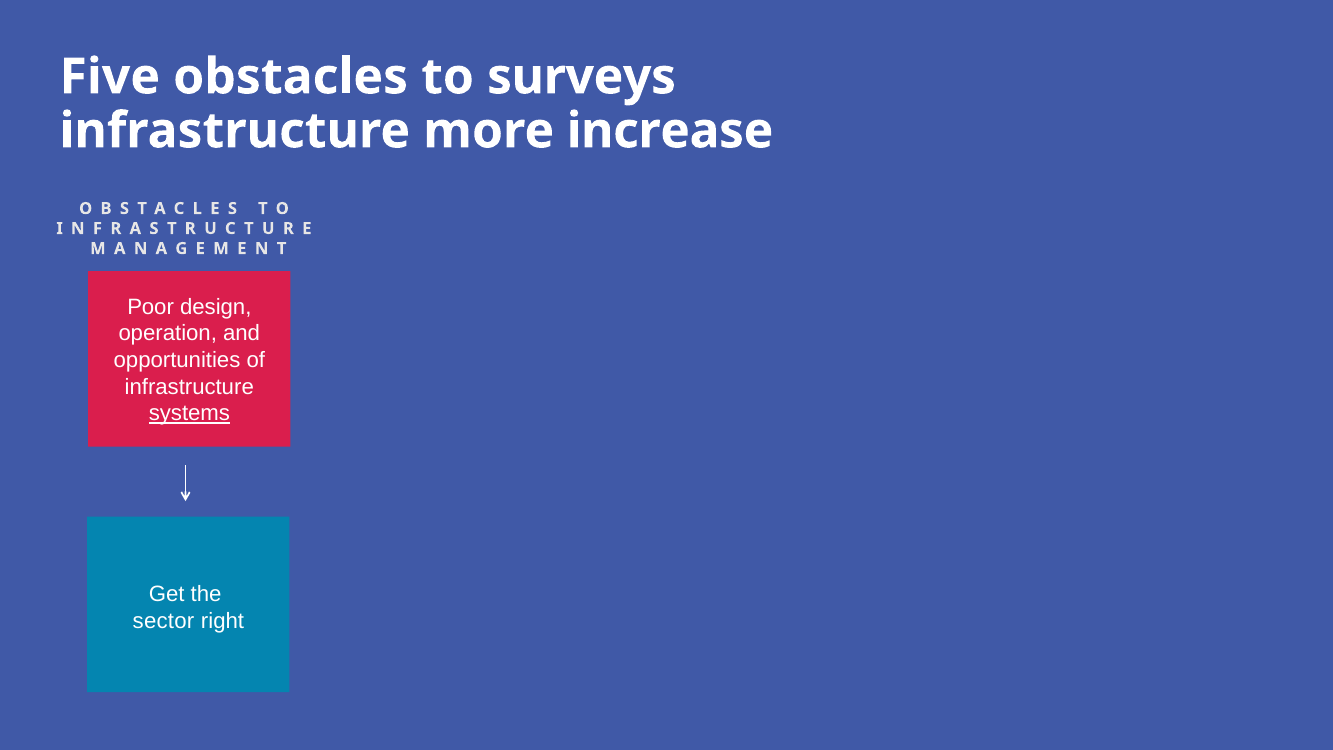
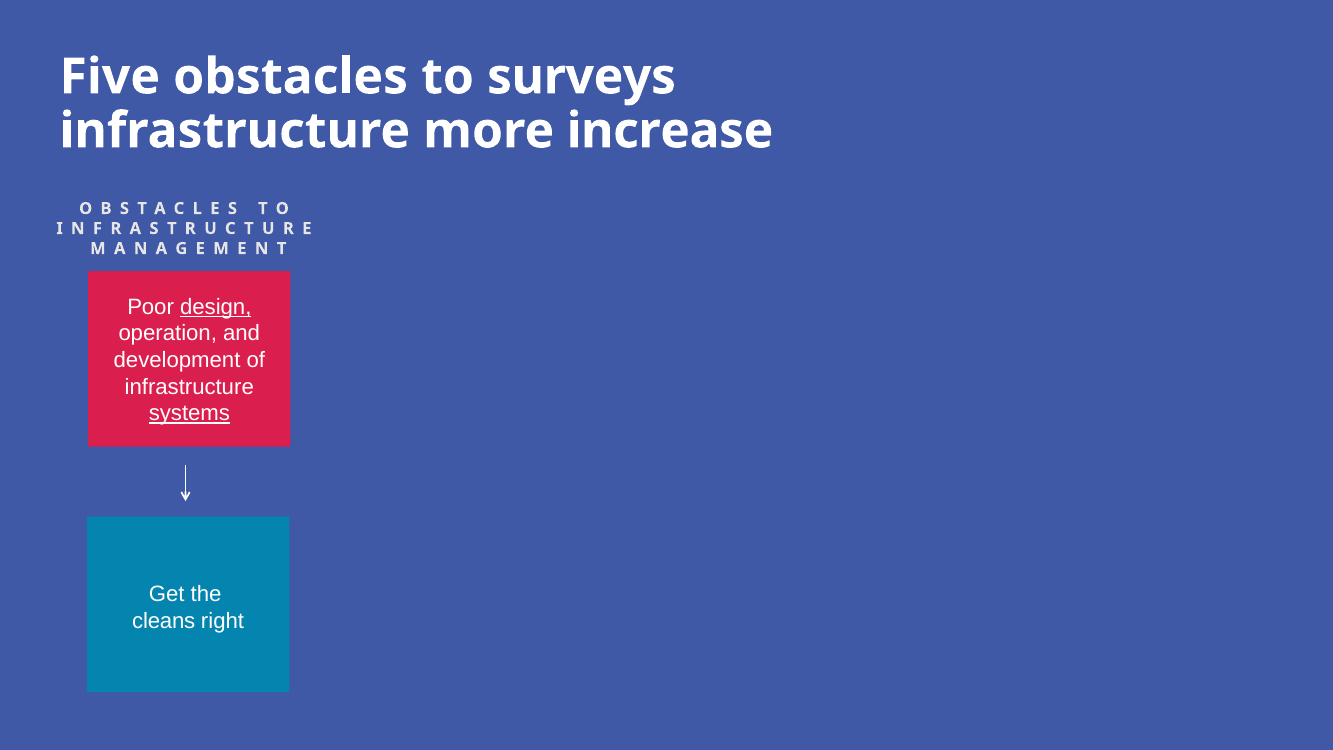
design underline: none -> present
opportunities: opportunities -> development
sector: sector -> cleans
